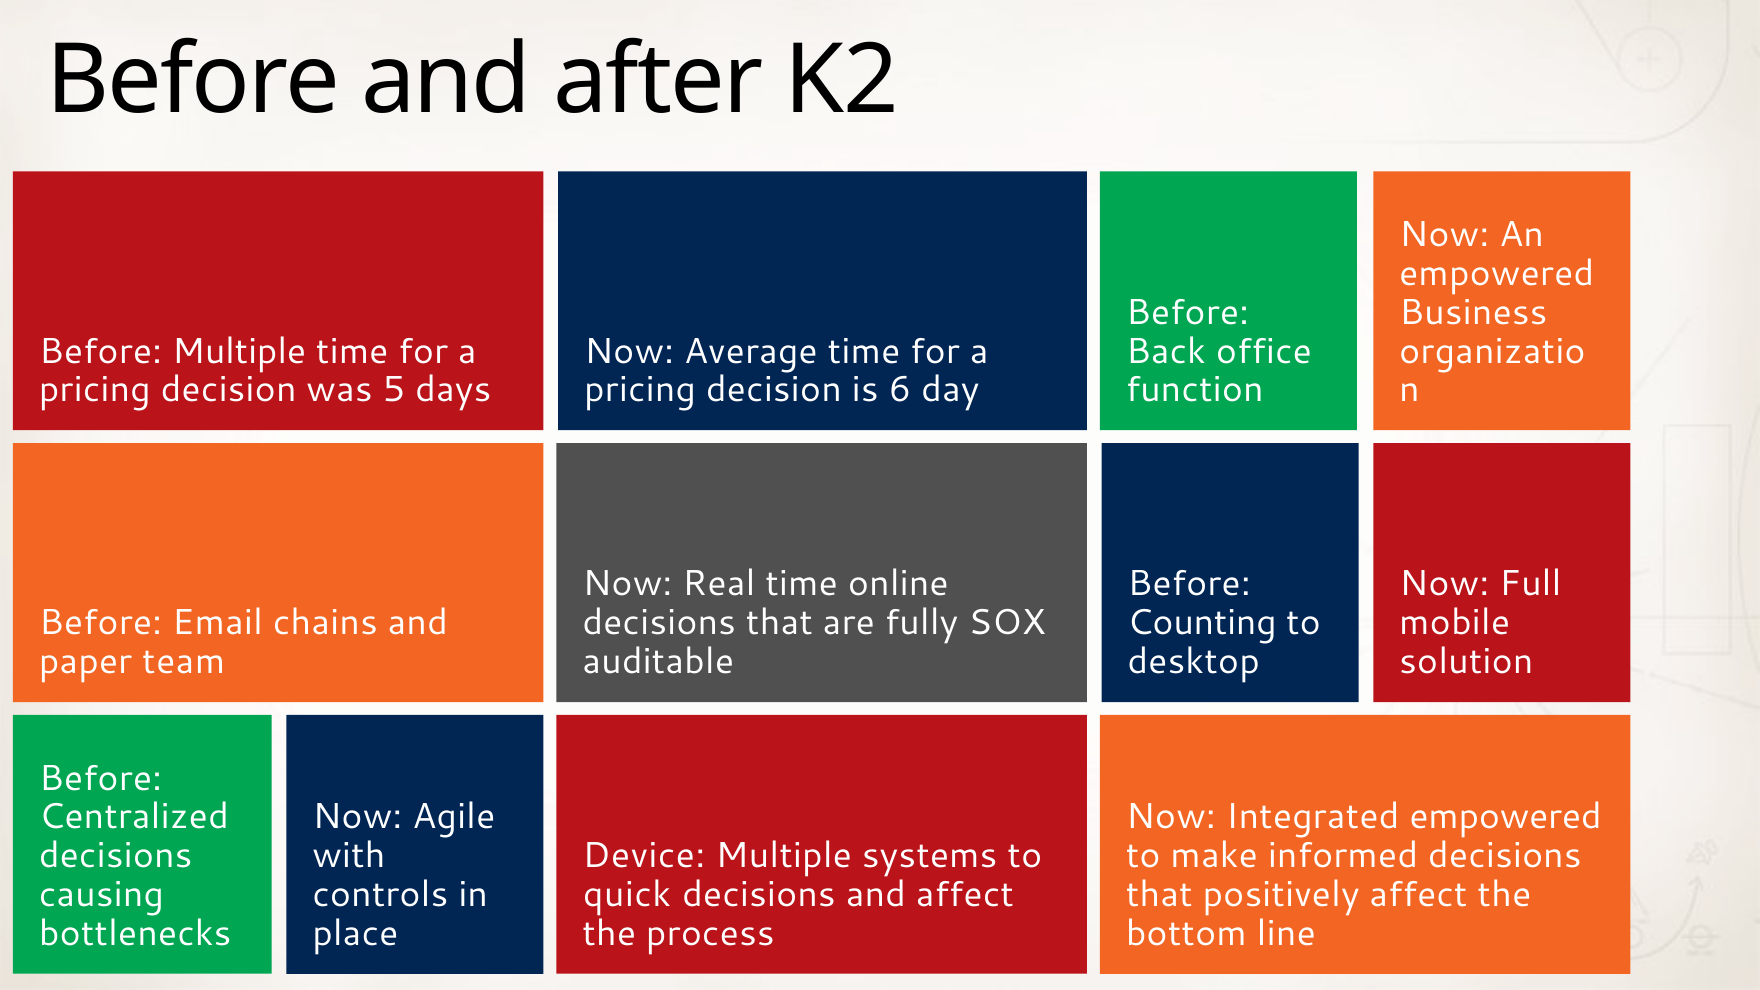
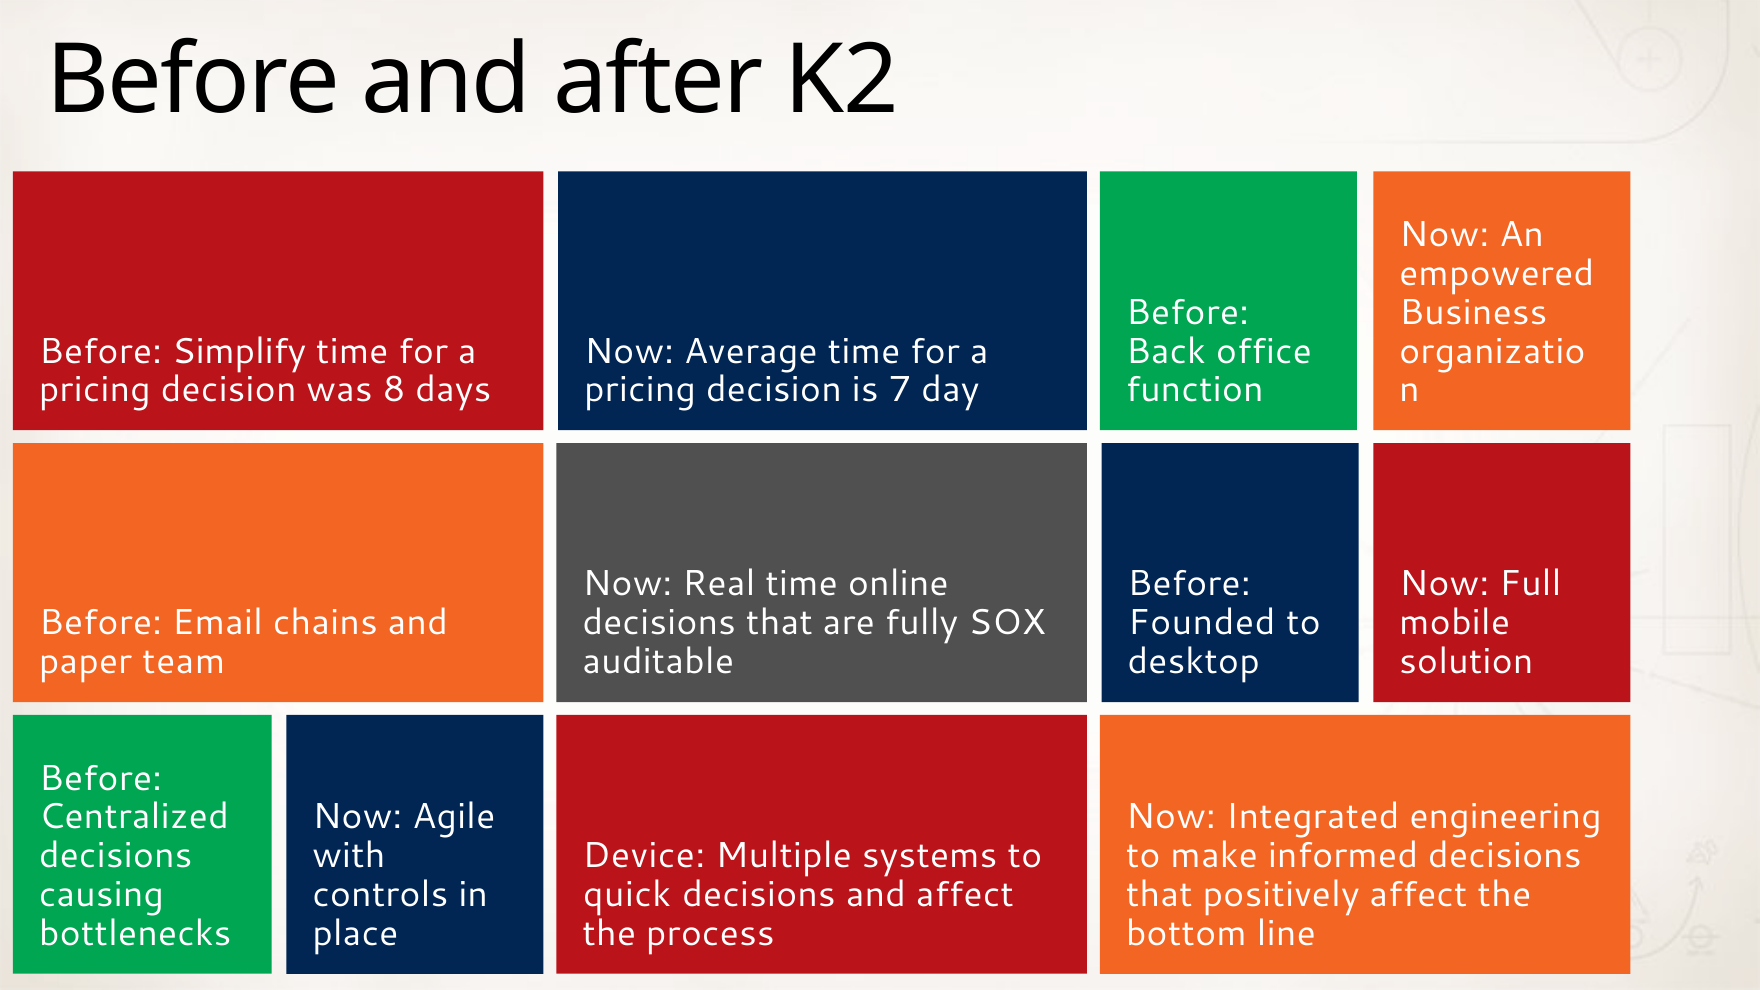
Before Multiple: Multiple -> Simplify
5: 5 -> 8
6: 6 -> 7
Counting: Counting -> Founded
Integrated empowered: empowered -> engineering
